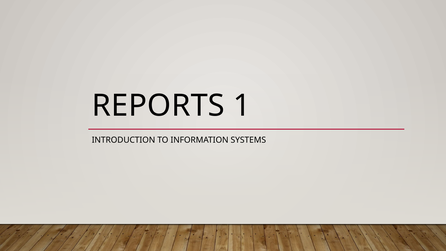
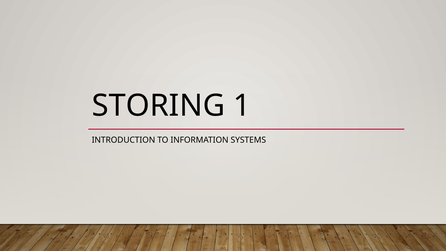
REPORTS: REPORTS -> STORING
